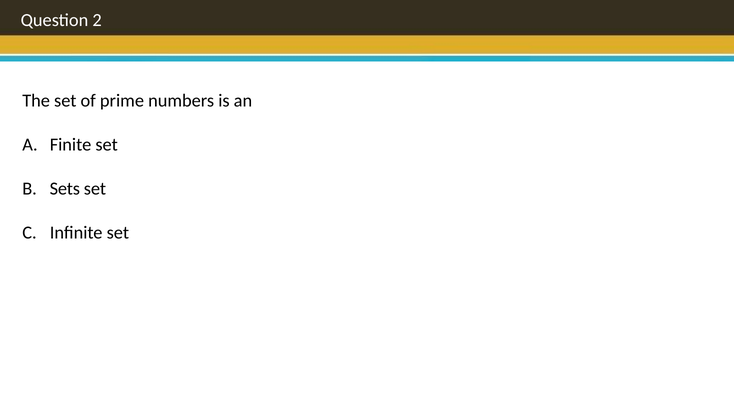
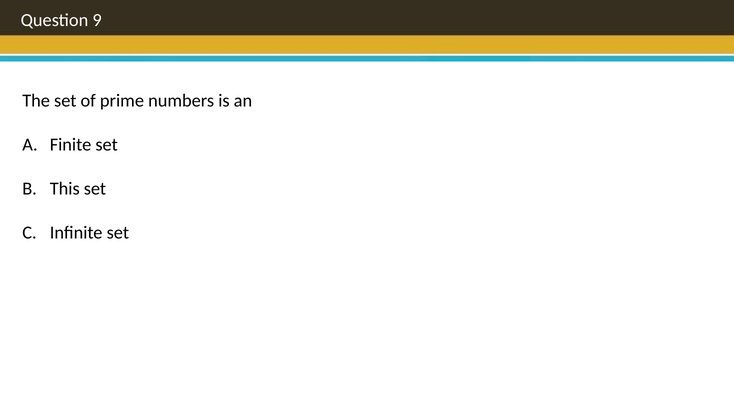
2: 2 -> 9
Sets: Sets -> This
